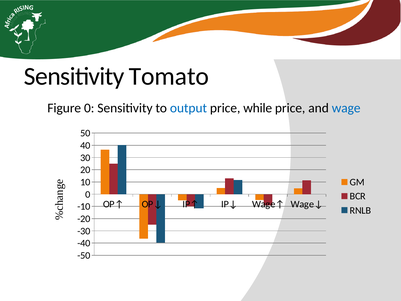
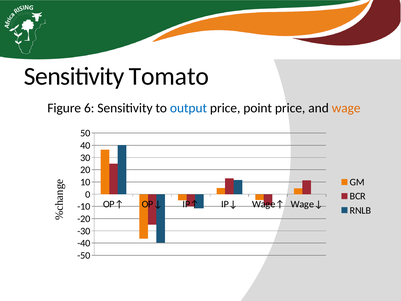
Figure 0: 0 -> 6
while: while -> point
wage colour: blue -> orange
